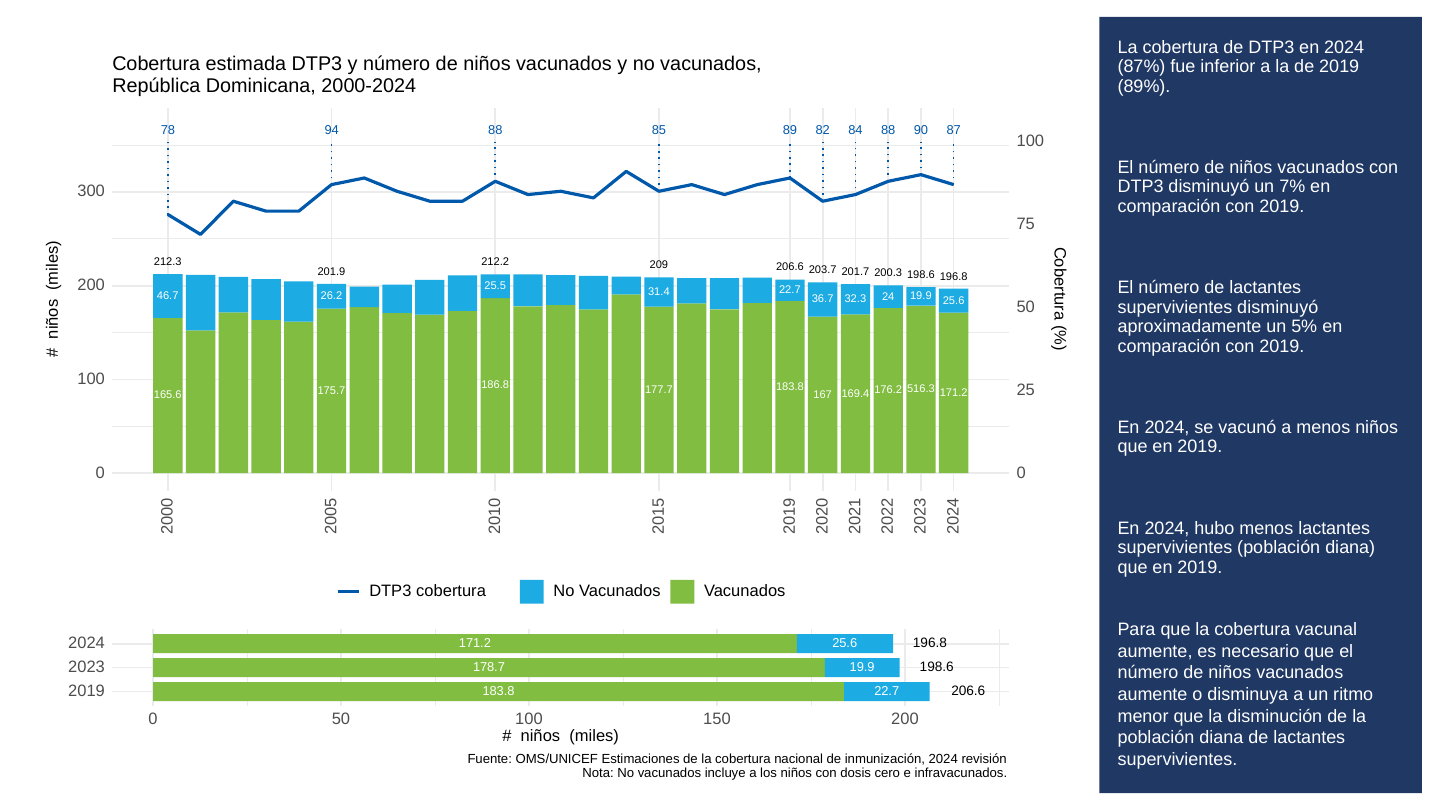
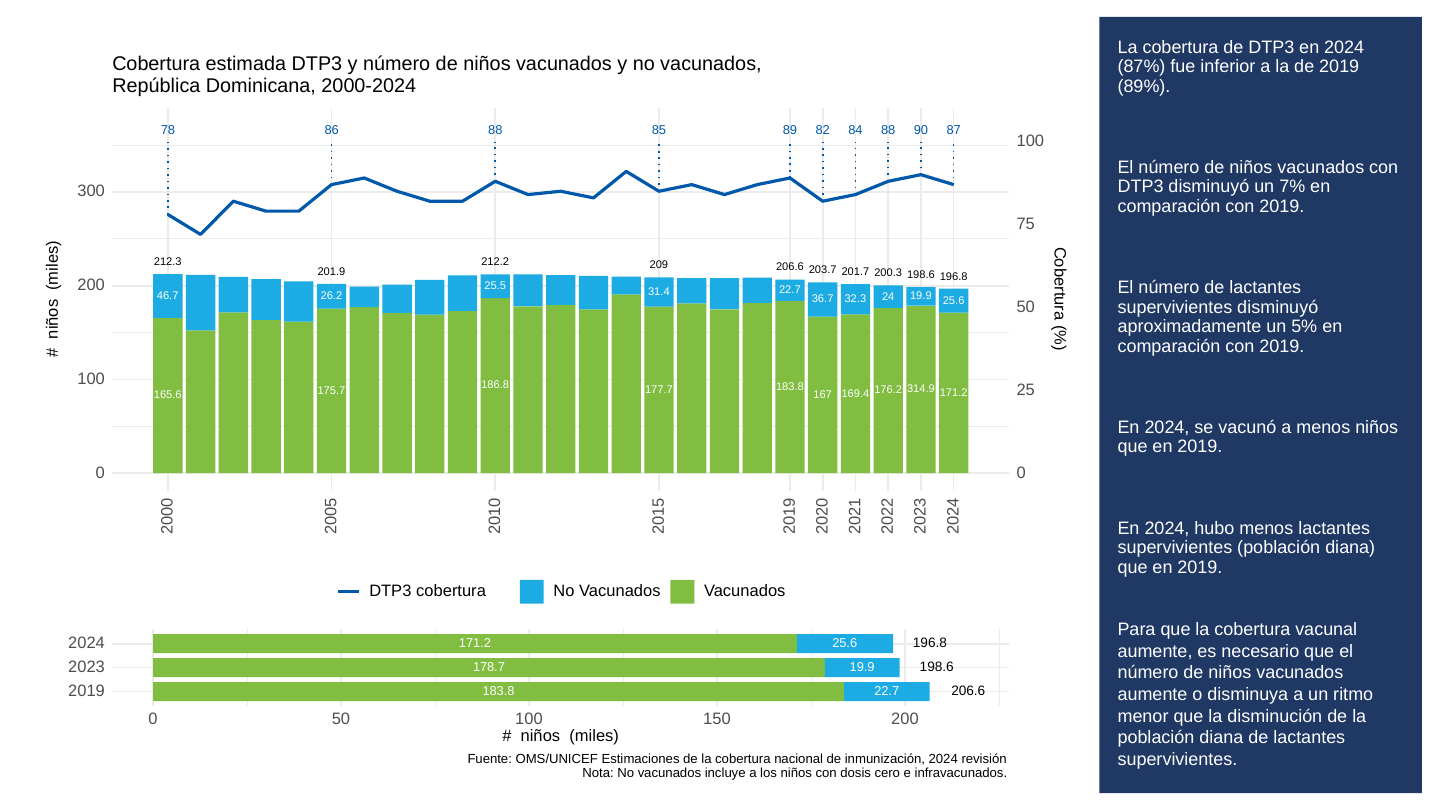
94: 94 -> 86
516.3: 516.3 -> 314.9
